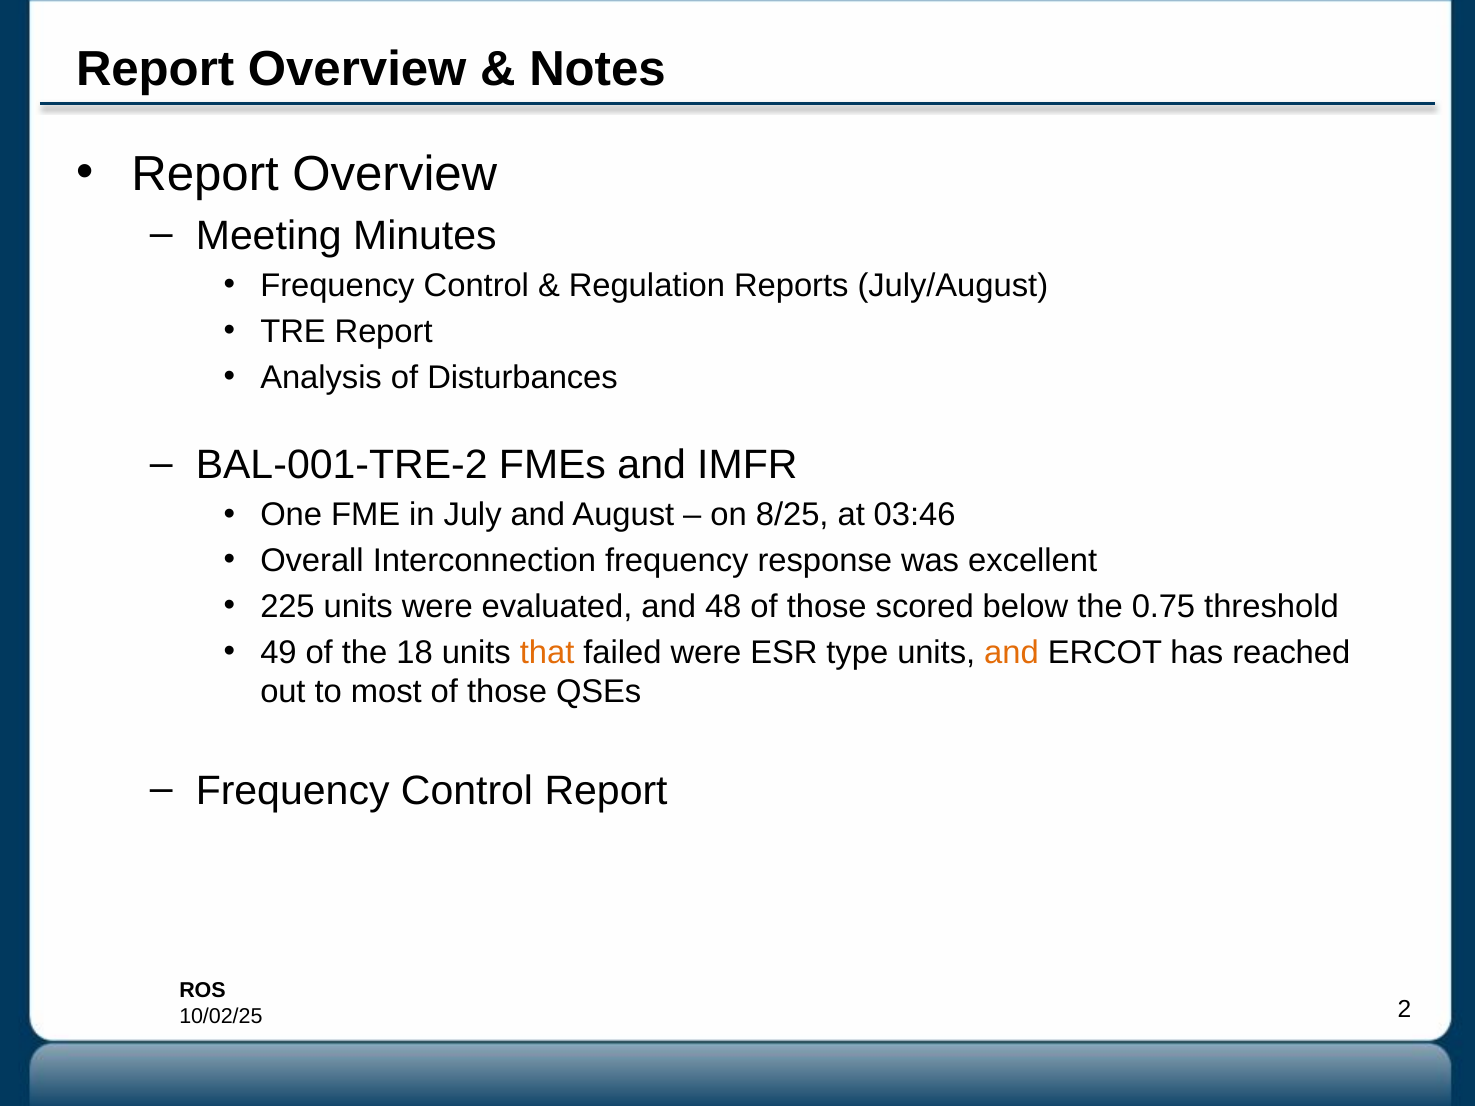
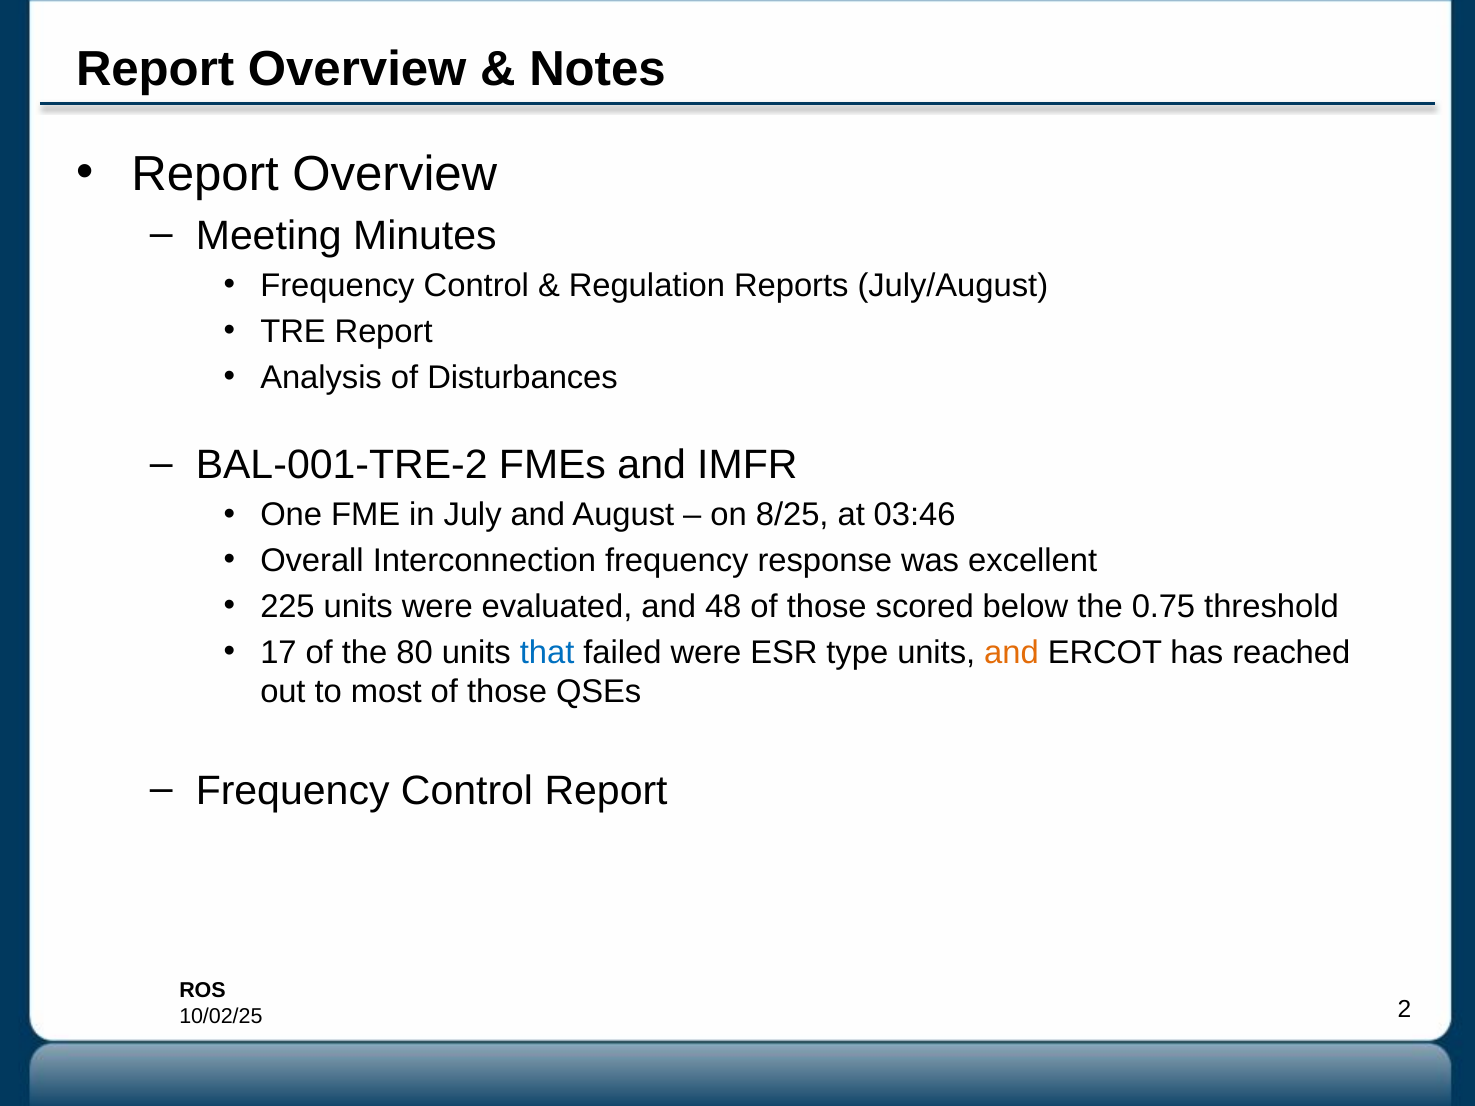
49: 49 -> 17
18: 18 -> 80
that colour: orange -> blue
